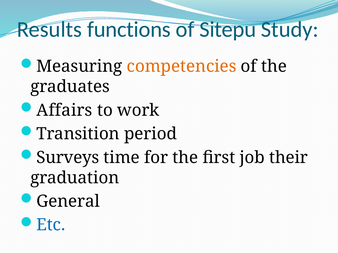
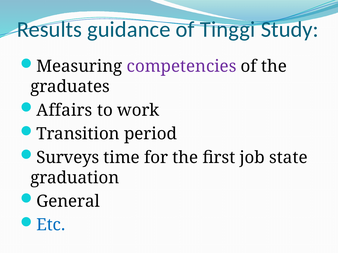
functions: functions -> guidance
Sitepu: Sitepu -> Tinggi
competencies colour: orange -> purple
their: their -> state
